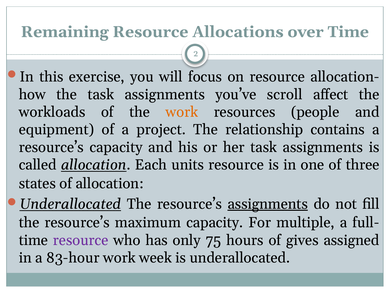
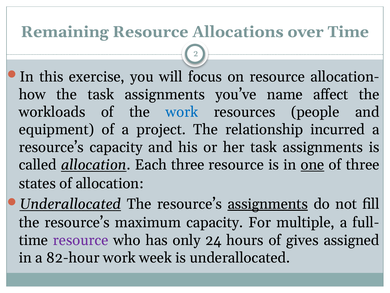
scroll: scroll -> name
work at (182, 112) colour: orange -> blue
contains: contains -> incurred
Each units: units -> three
one underline: none -> present
75: 75 -> 24
83-hour: 83-hour -> 82-hour
